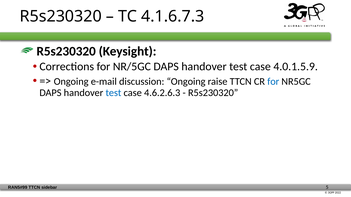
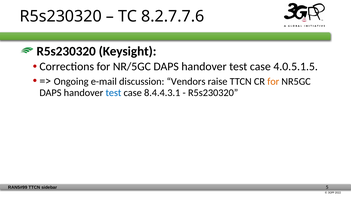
4.1.6.7.3: 4.1.6.7.3 -> 8.2.7.7.6
4.0.1.5.9: 4.0.1.5.9 -> 4.0.5.1.5
discussion Ongoing: Ongoing -> Vendors
for at (273, 82) colour: blue -> orange
4.6.2.6.3: 4.6.2.6.3 -> 8.4.4.3.1
